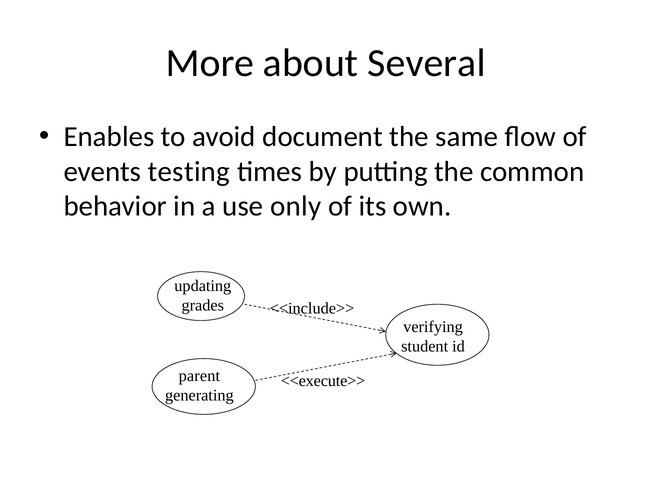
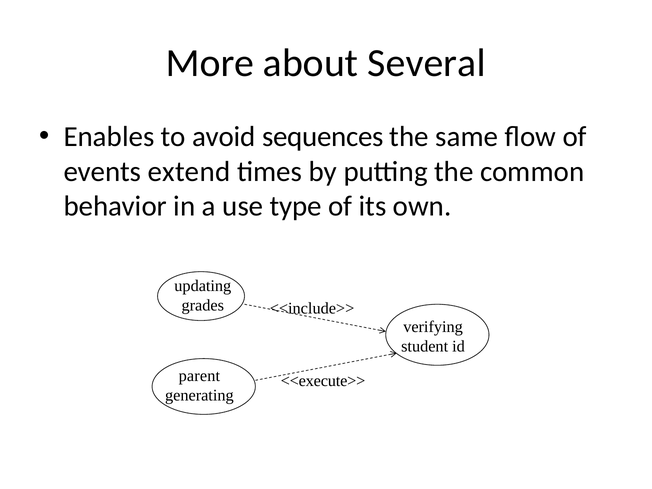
document: document -> sequences
testing: testing -> extend
only: only -> type
